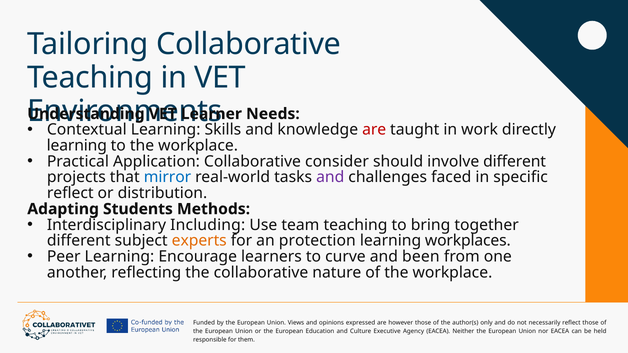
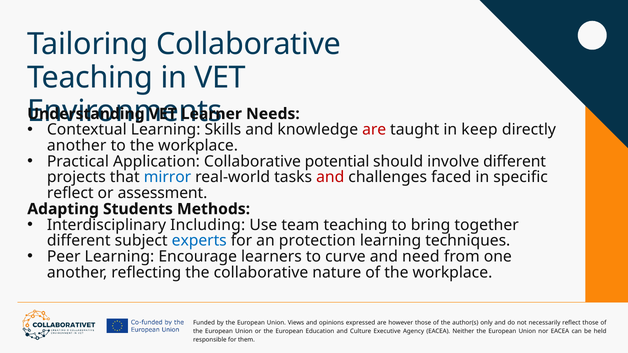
work: work -> keep
learning at (77, 146): learning -> another
consider: consider -> potential
and at (330, 177) colour: purple -> red
distribution: distribution -> assessment
experts colour: orange -> blue
workplaces: workplaces -> techniques
been: been -> need
